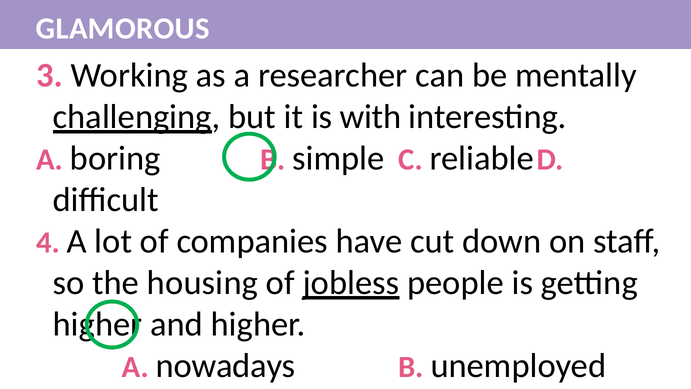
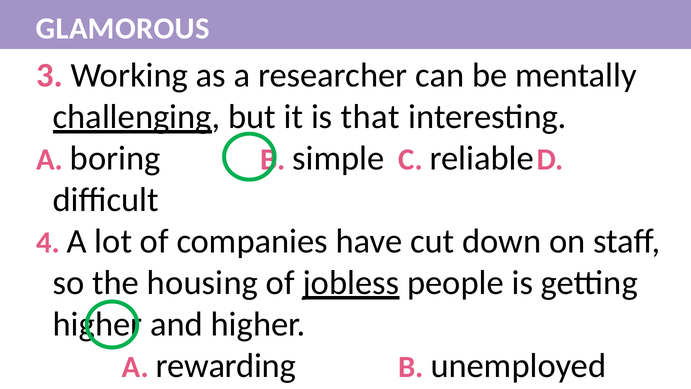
with: with -> that
nowadays: nowadays -> rewarding
